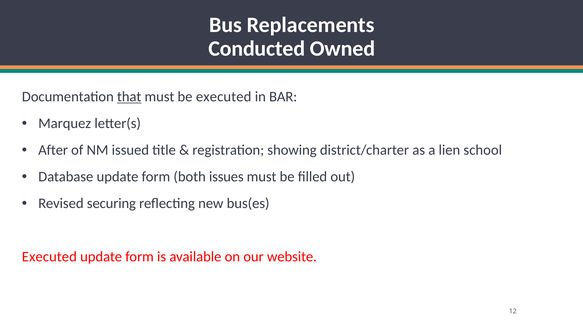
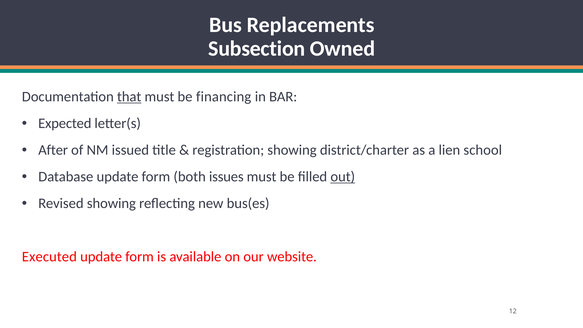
Conducted: Conducted -> Subsection
be executed: executed -> financing
Marquez: Marquez -> Expected
out underline: none -> present
Revised securing: securing -> showing
